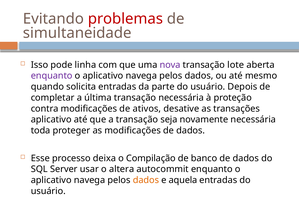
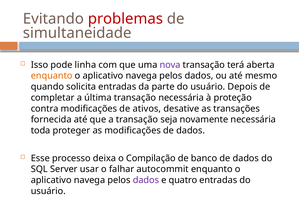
lote: lote -> terá
enquanto at (52, 76) colour: purple -> orange
aplicativo at (51, 120): aplicativo -> fornecida
altera: altera -> falhar
dados at (146, 180) colour: orange -> purple
aquela: aquela -> quatro
